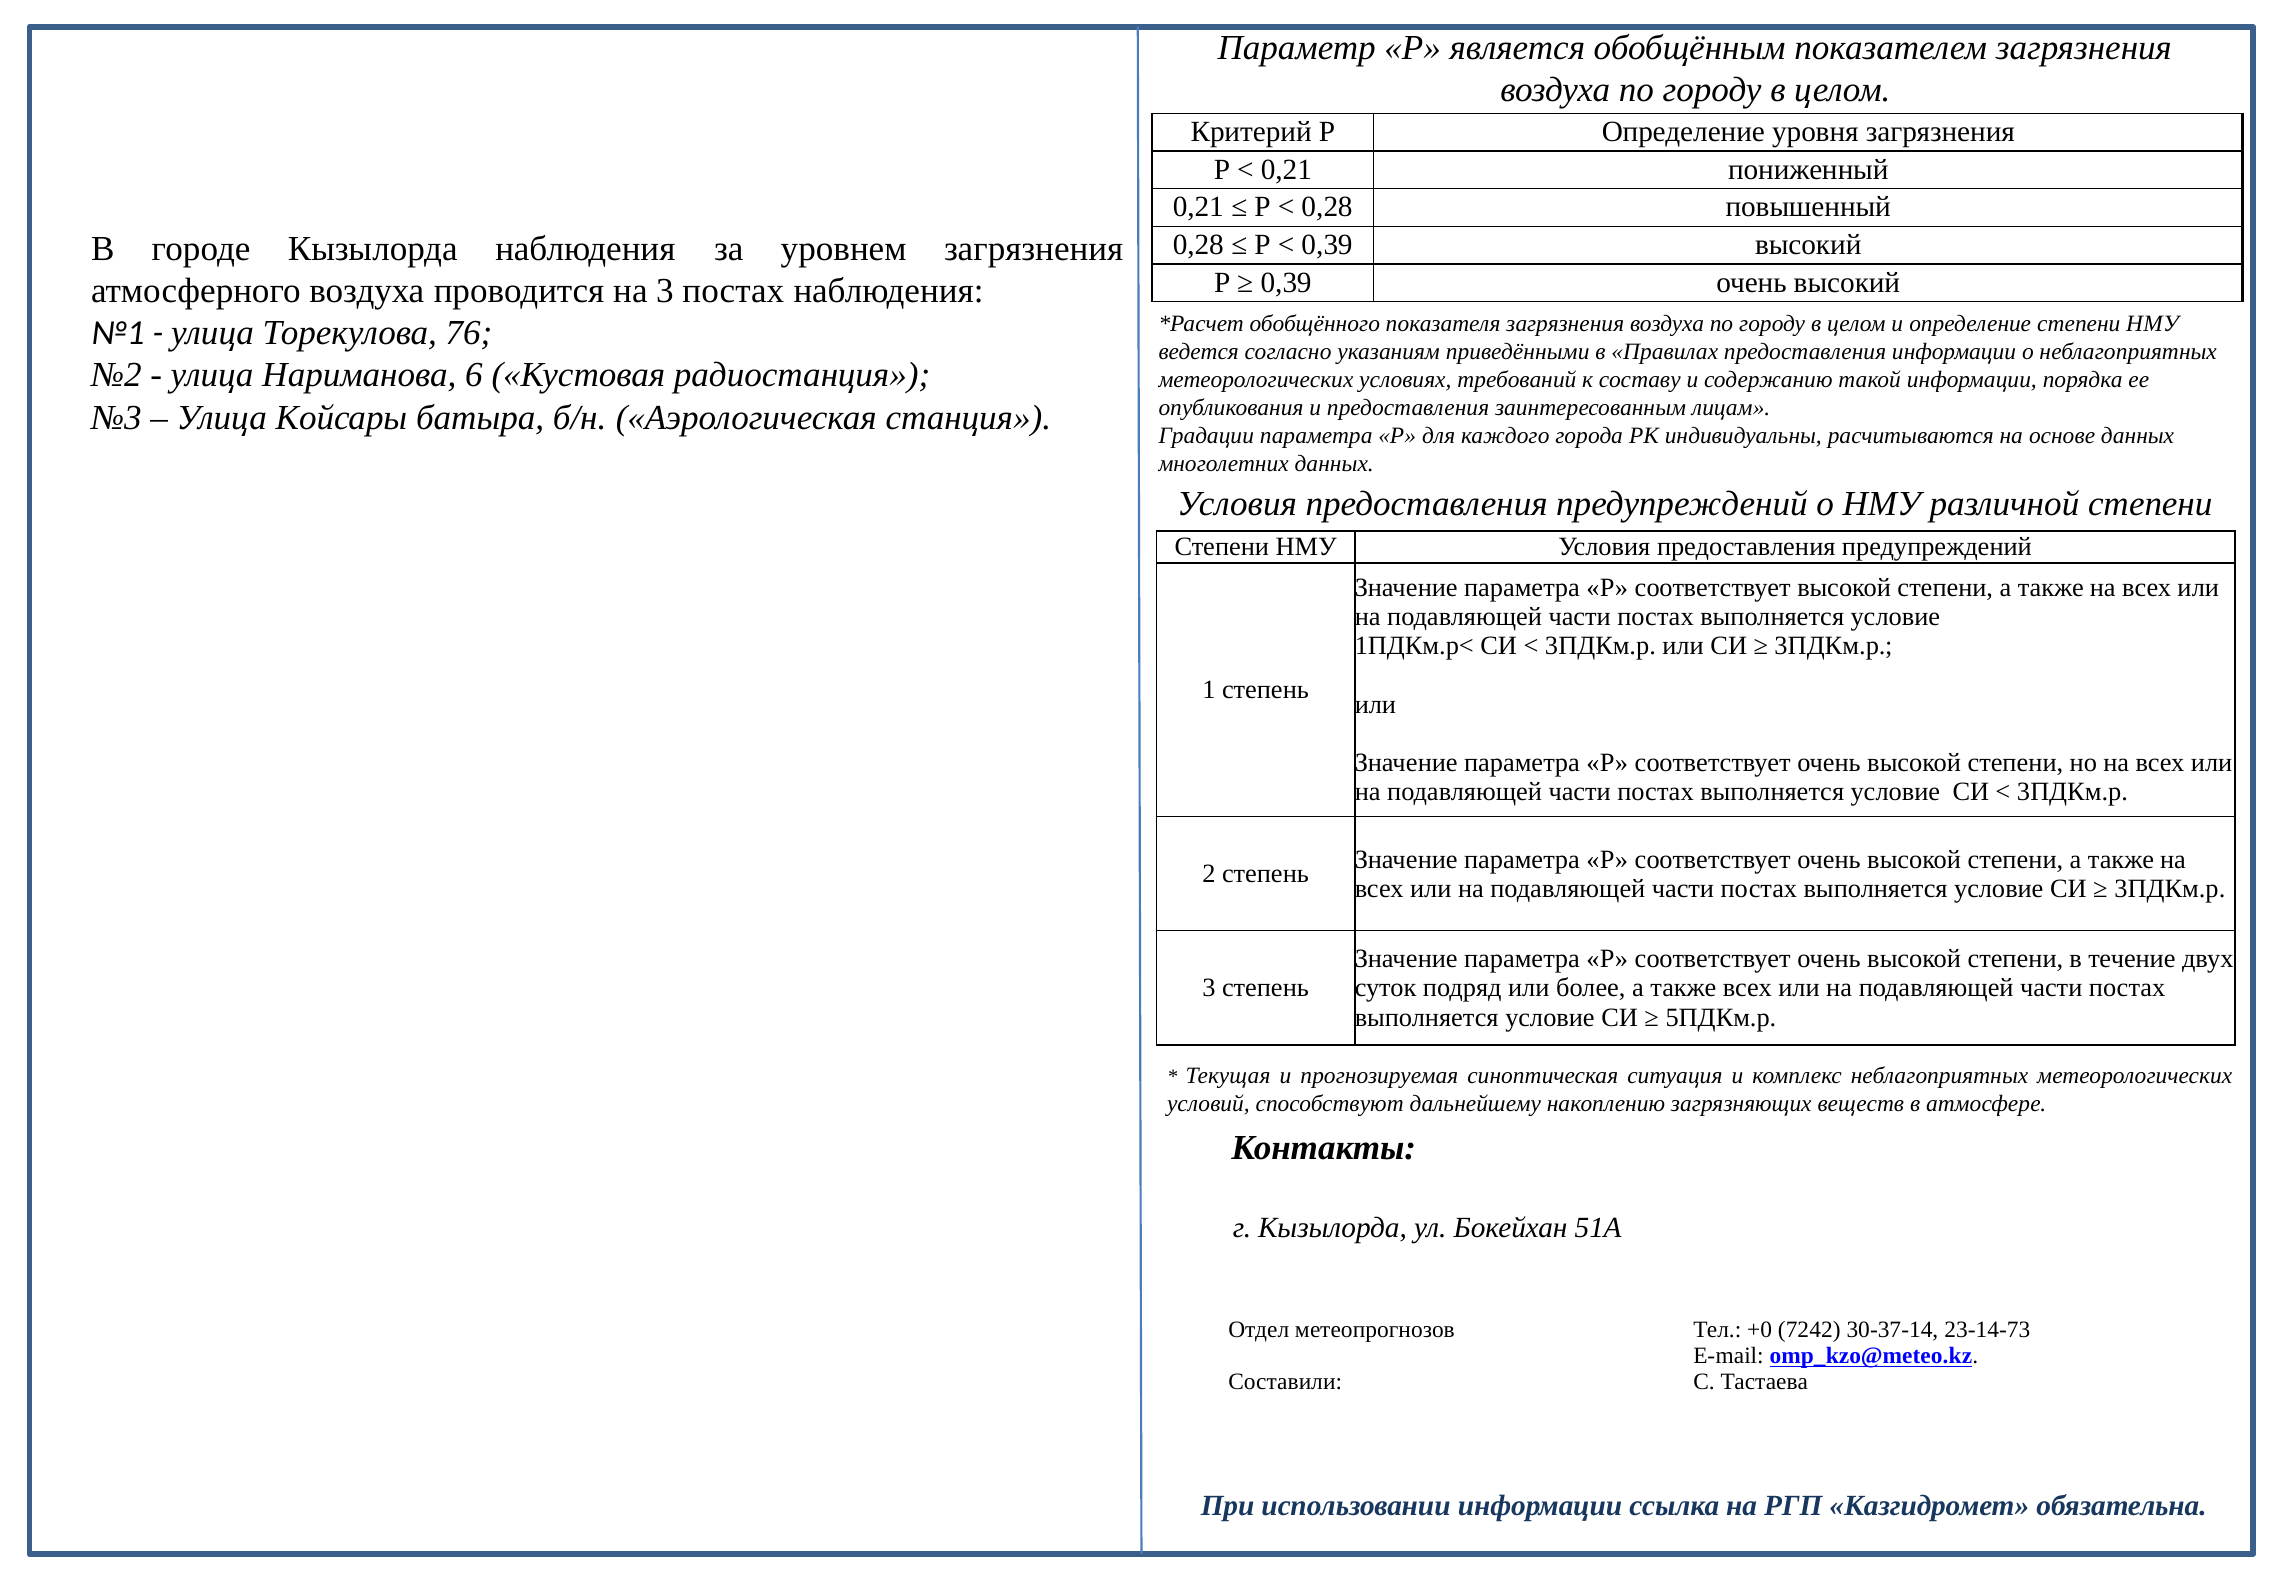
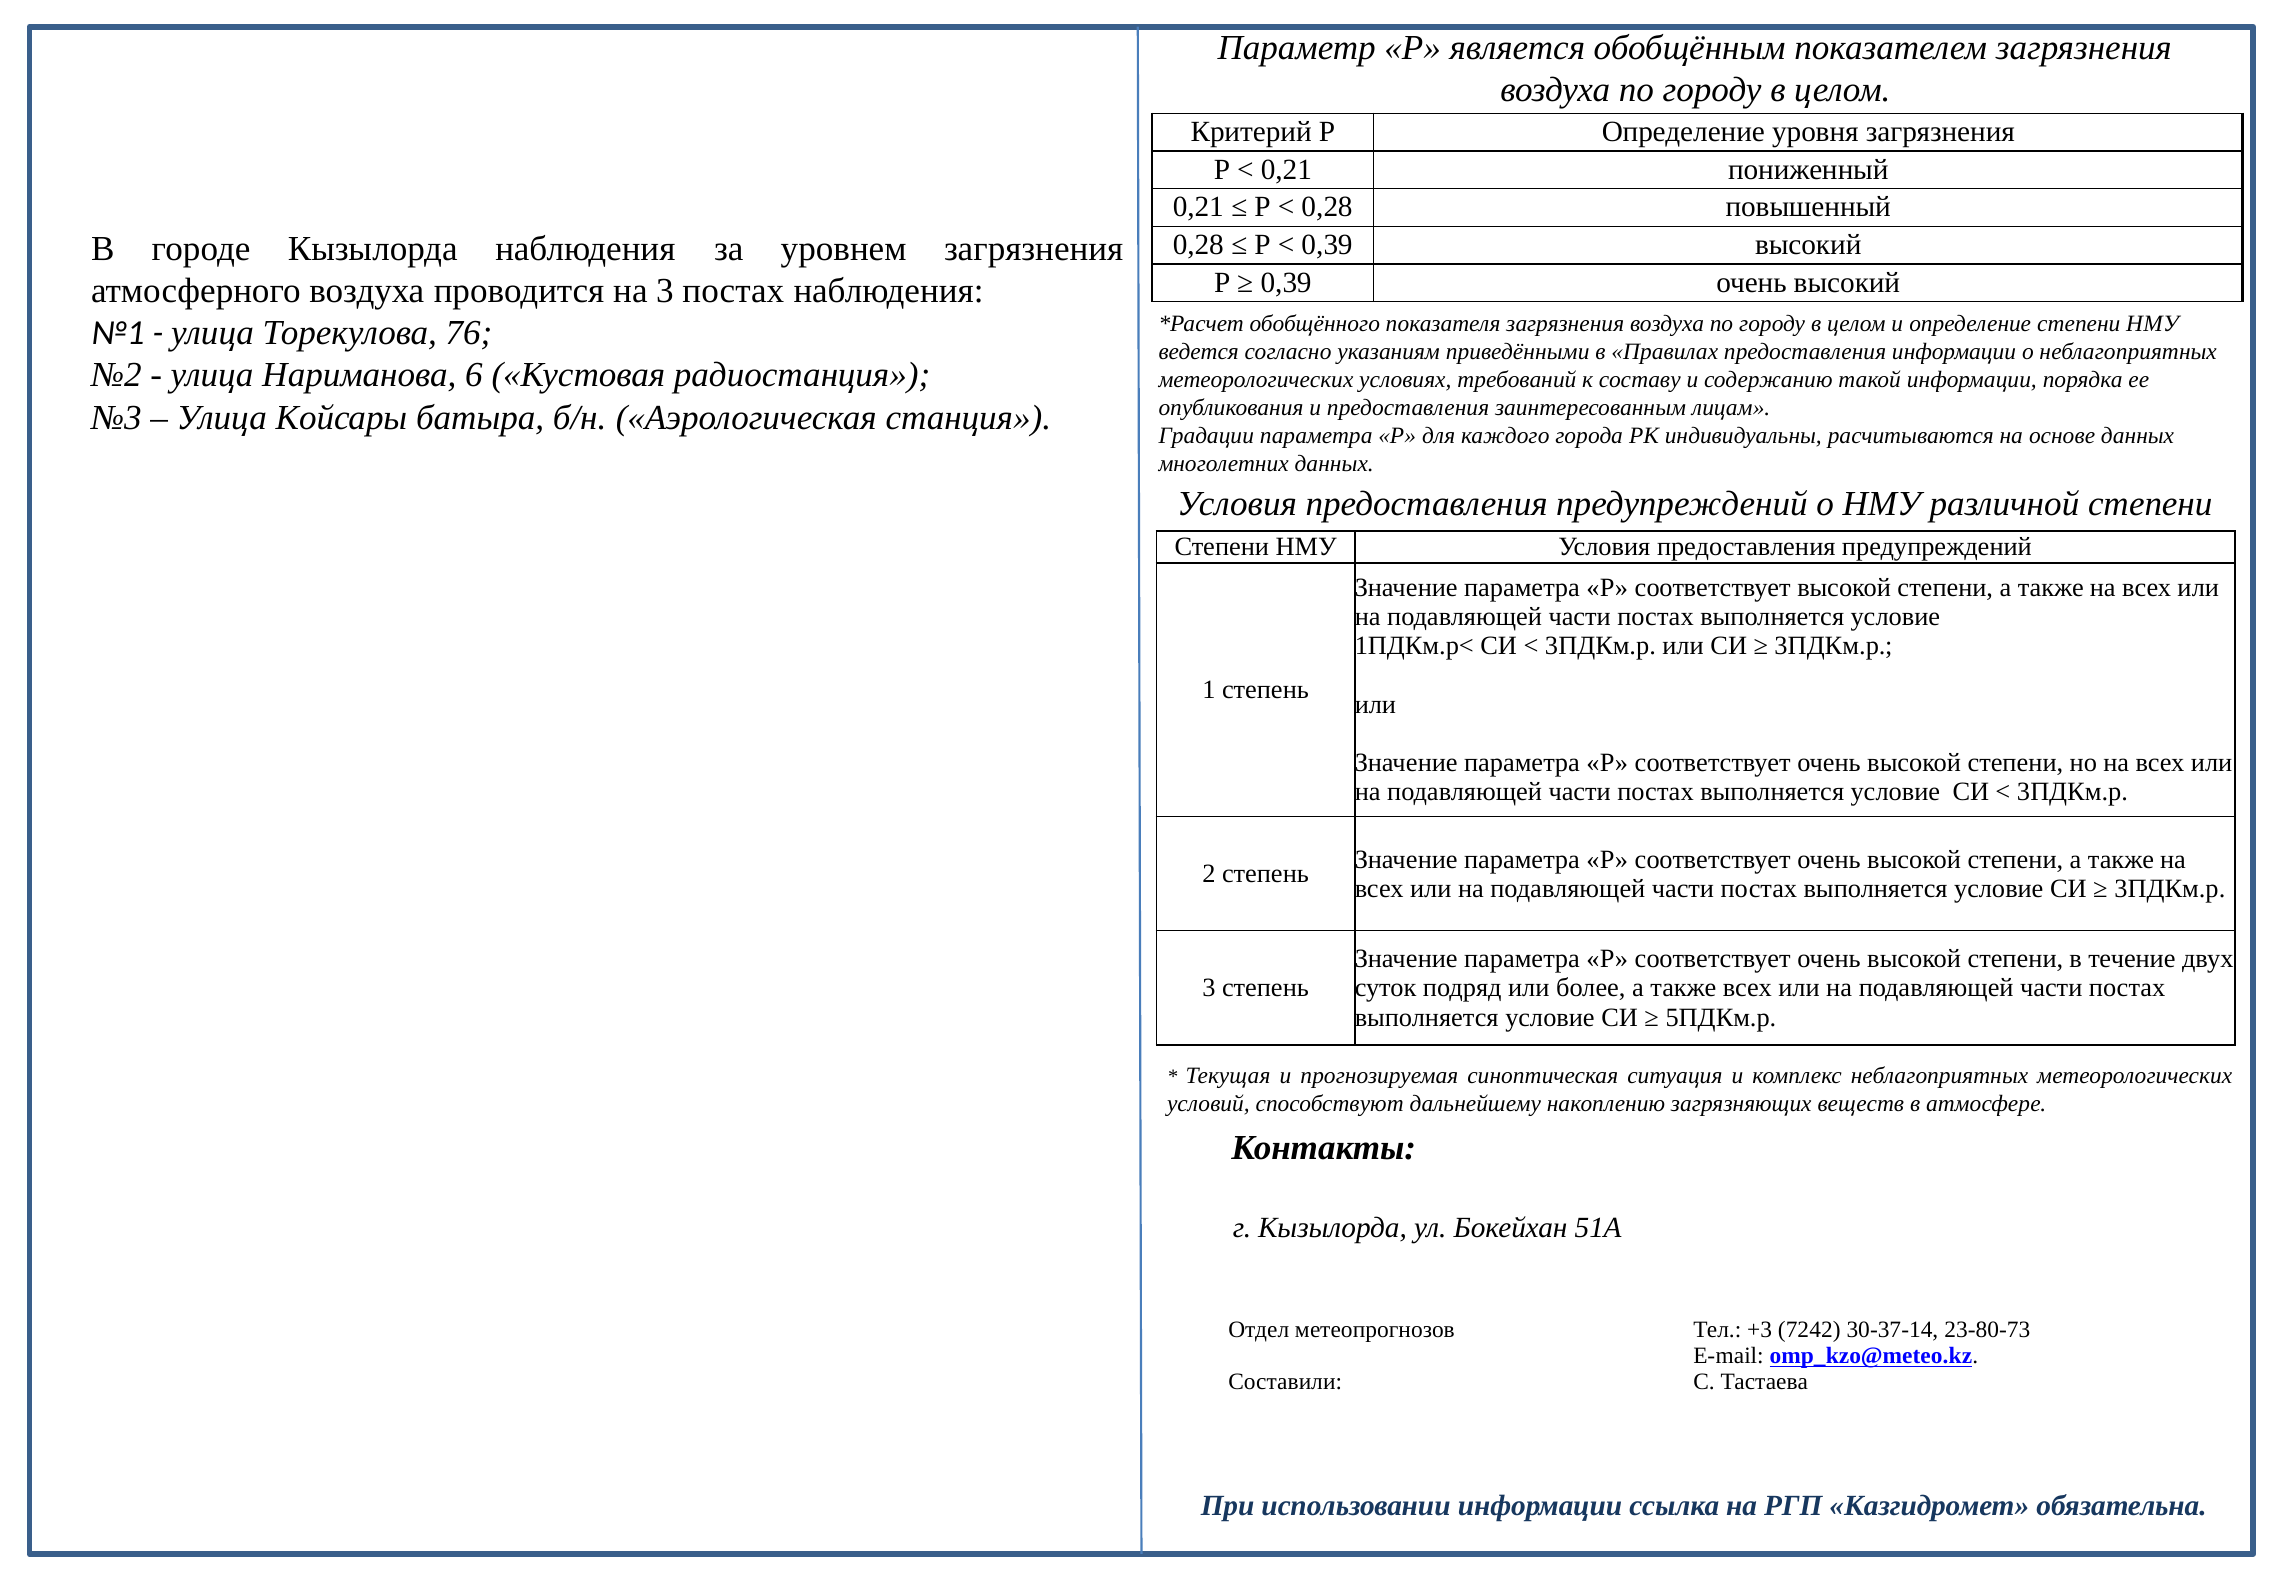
+0: +0 -> +3
23-14-73: 23-14-73 -> 23-80-73
